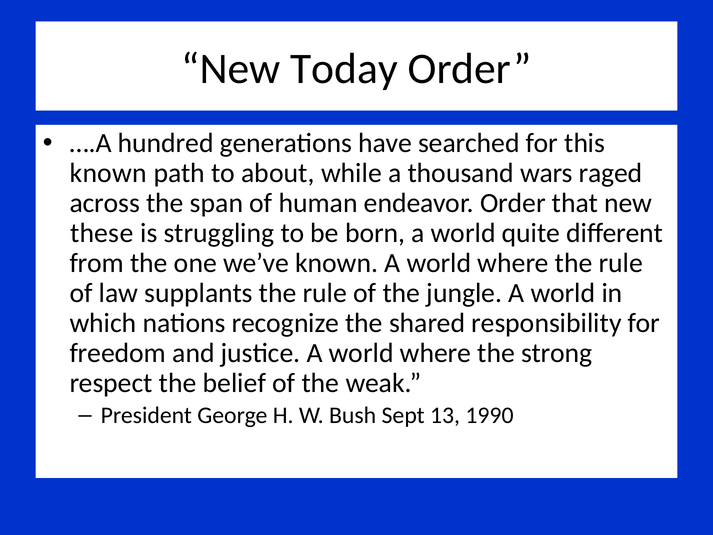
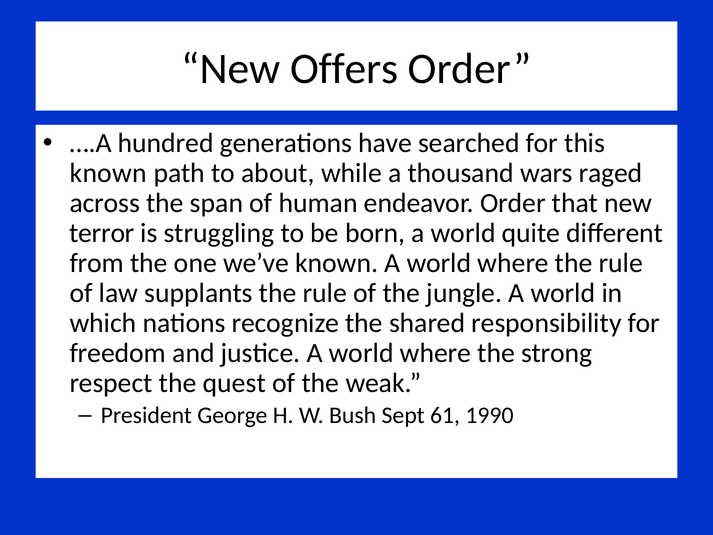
Today: Today -> Offers
these: these -> terror
belief: belief -> quest
13: 13 -> 61
